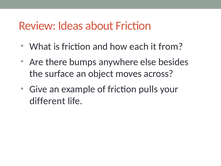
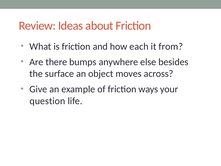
pulls: pulls -> ways
different: different -> question
